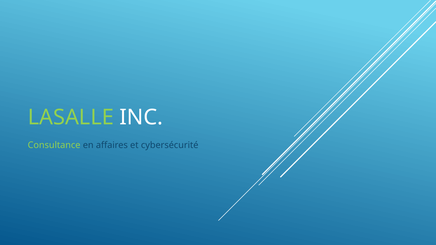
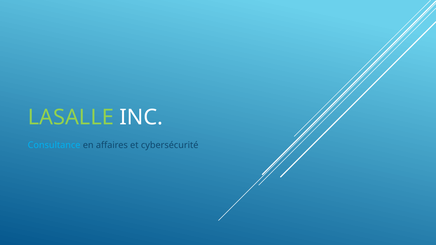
Consultance colour: light green -> light blue
